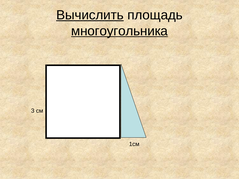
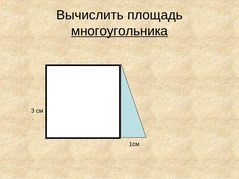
Вычислить underline: present -> none
